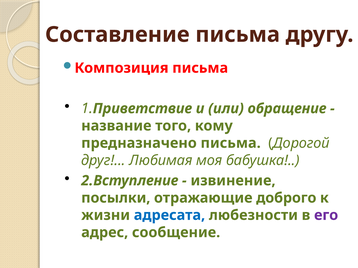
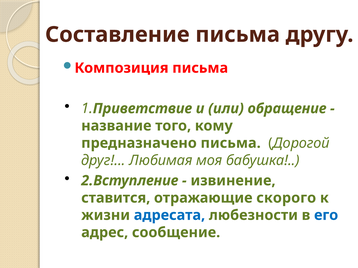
посылки: посылки -> ставится
доброго: доброго -> скорого
его colour: purple -> blue
